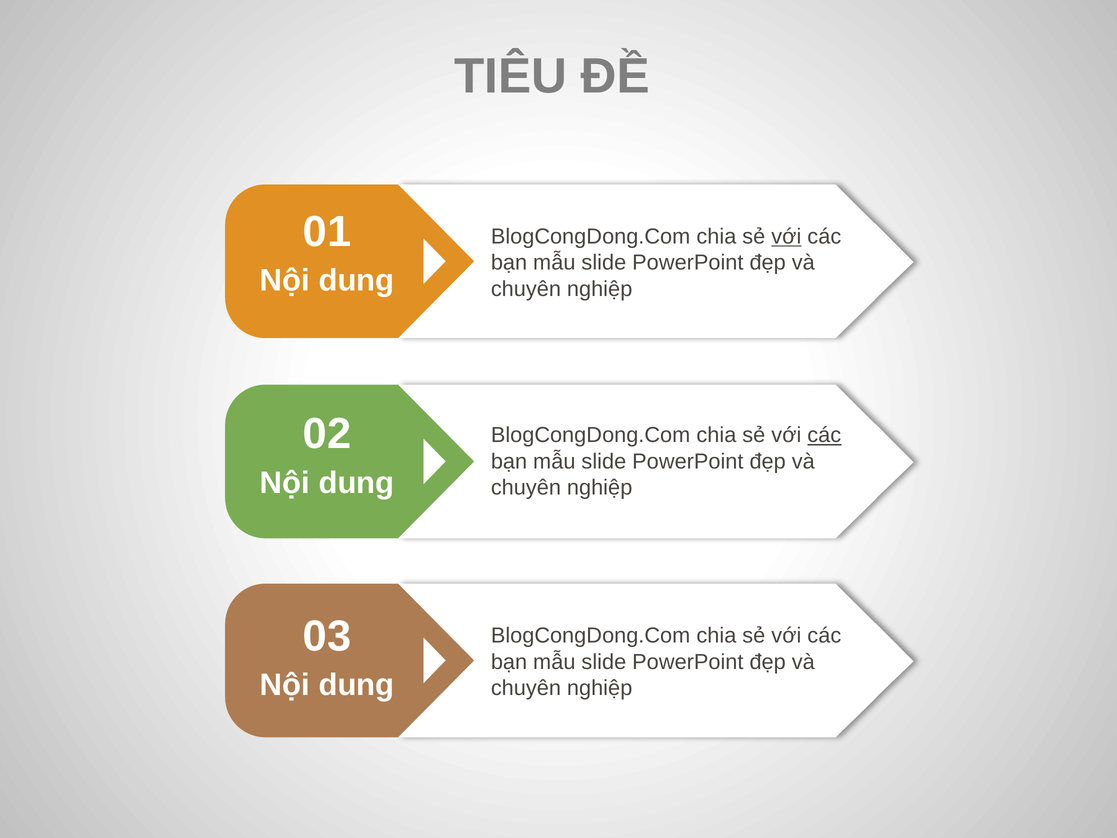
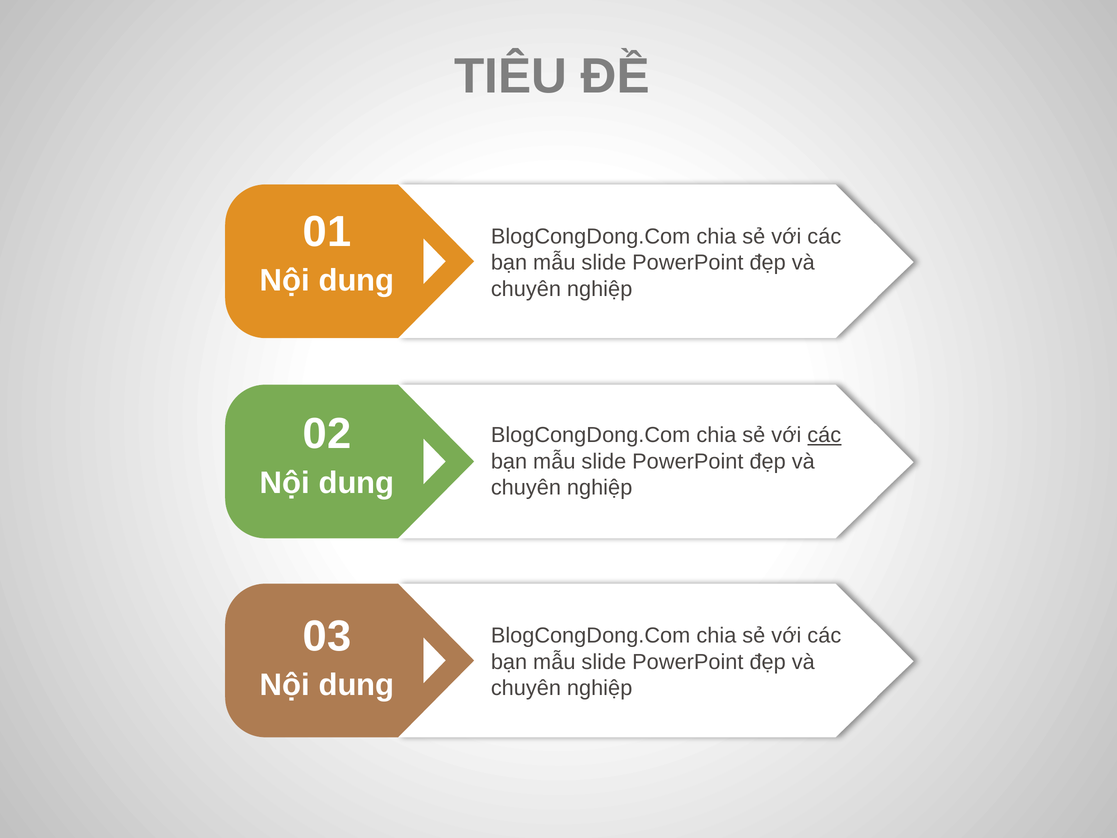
với at (786, 237) underline: present -> none
